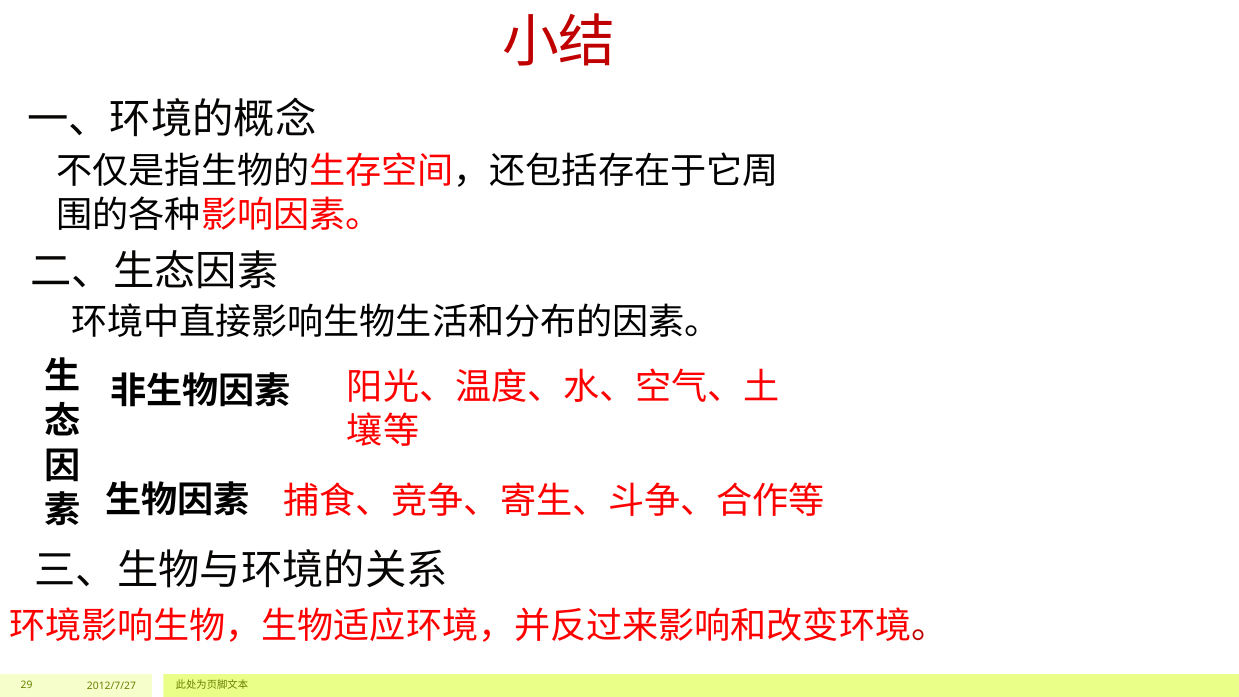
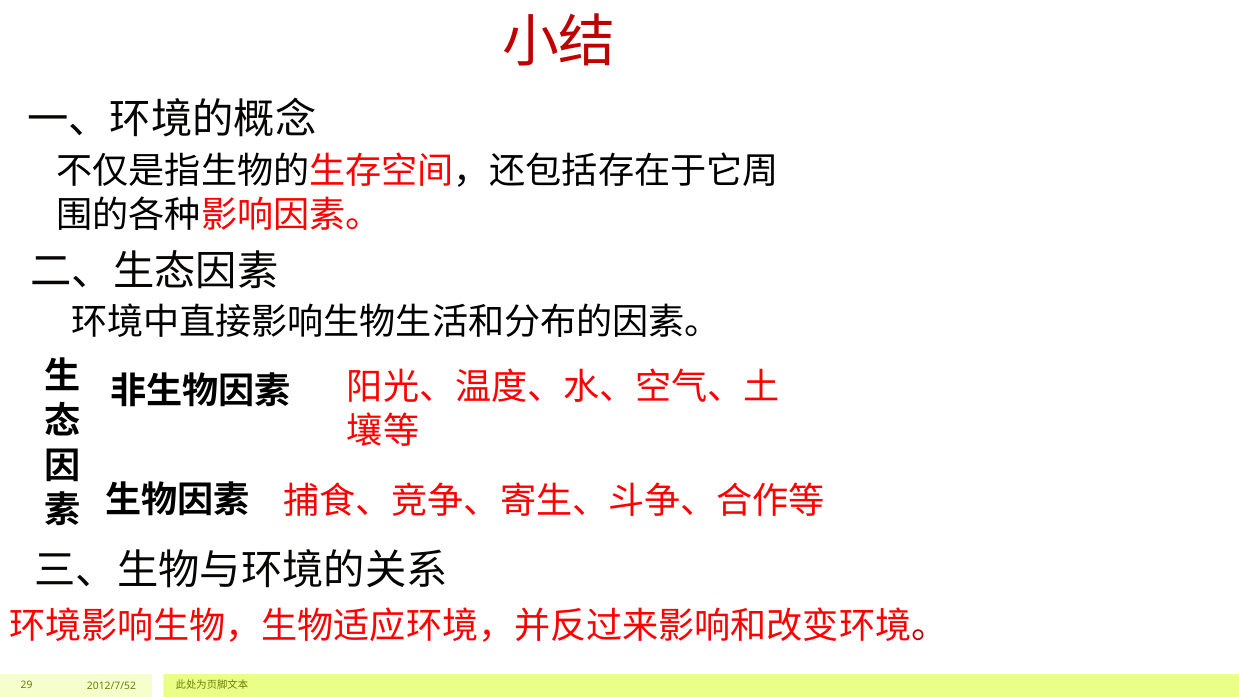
2012/7/27: 2012/7/27 -> 2012/7/52
